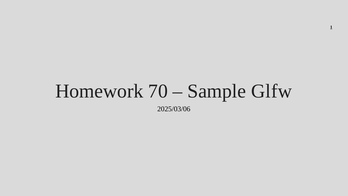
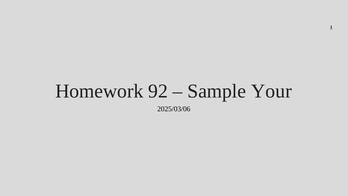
70: 70 -> 92
Glfw: Glfw -> Your
